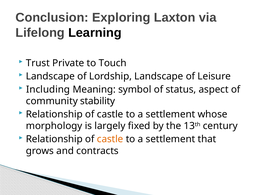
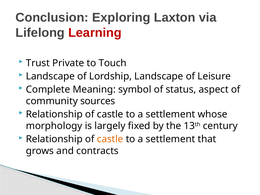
Learning colour: black -> red
Including: Including -> Complete
stability: stability -> sources
